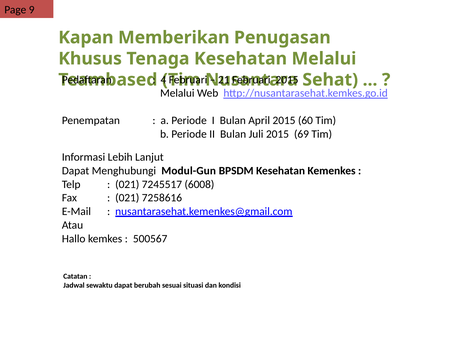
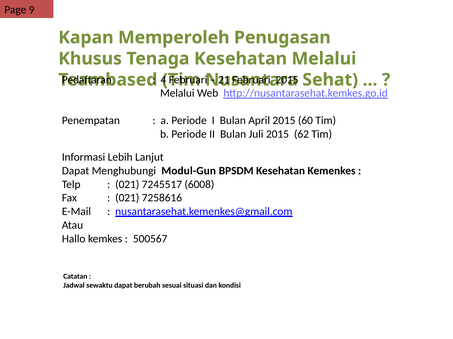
Memberikan: Memberikan -> Memperoleh
69: 69 -> 62
